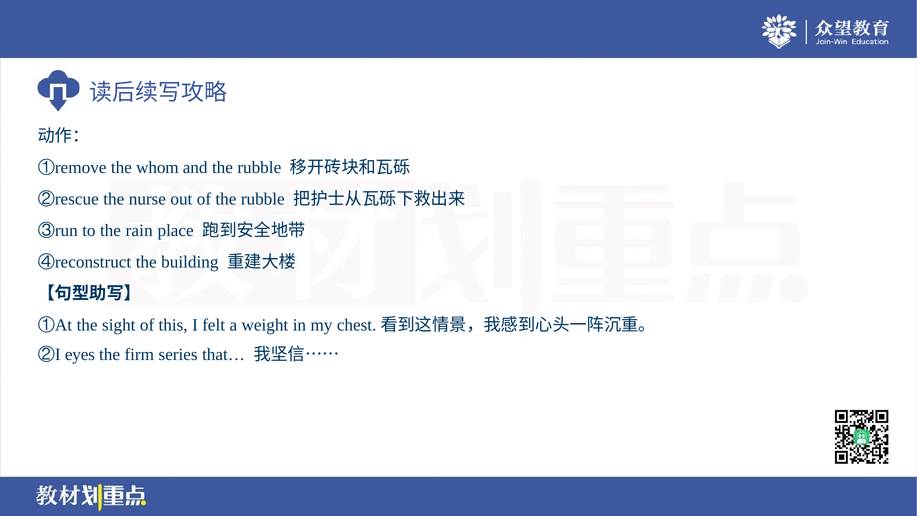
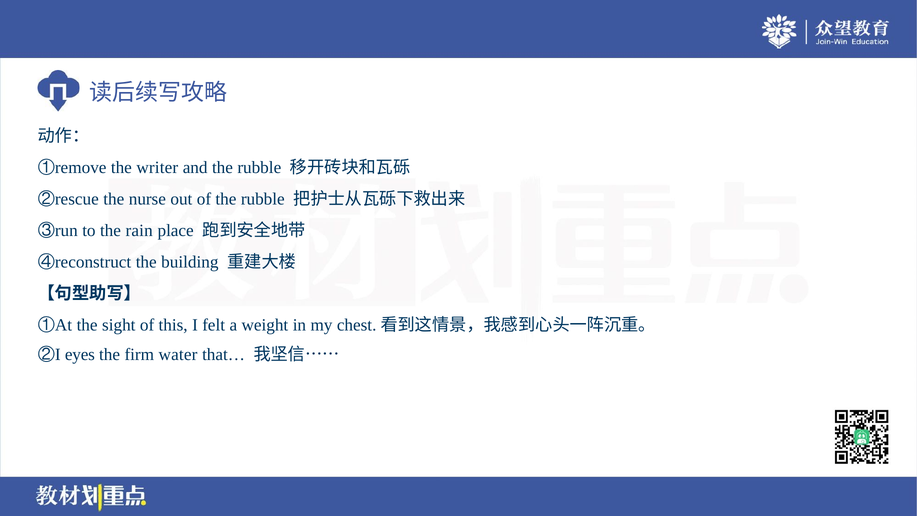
whom: whom -> writer
series: series -> water
